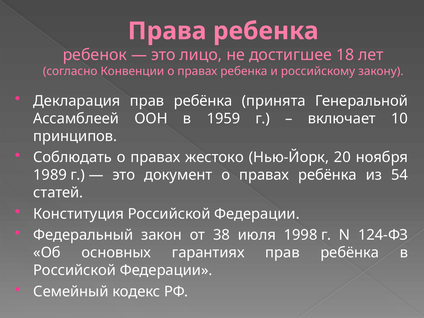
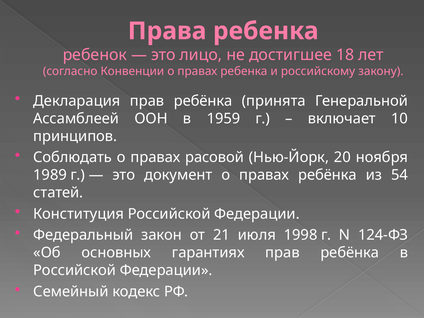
жестоко: жестоко -> расовой
38: 38 -> 21
